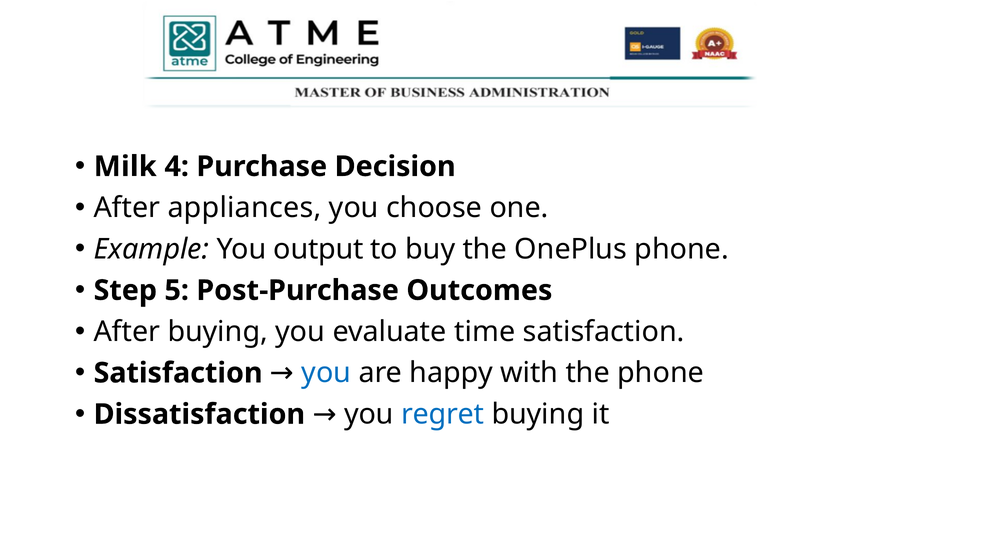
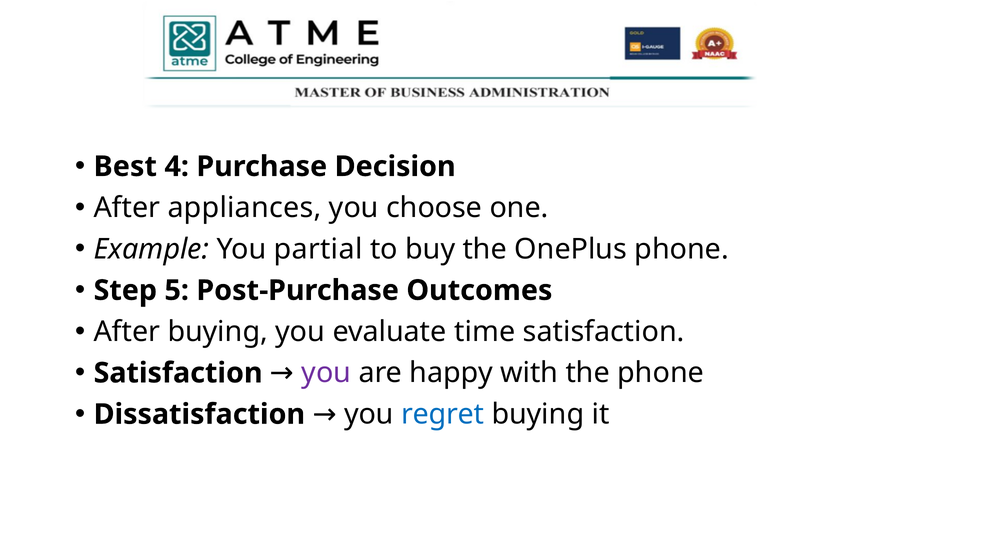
Milk: Milk -> Best
output: output -> partial
you at (326, 373) colour: blue -> purple
